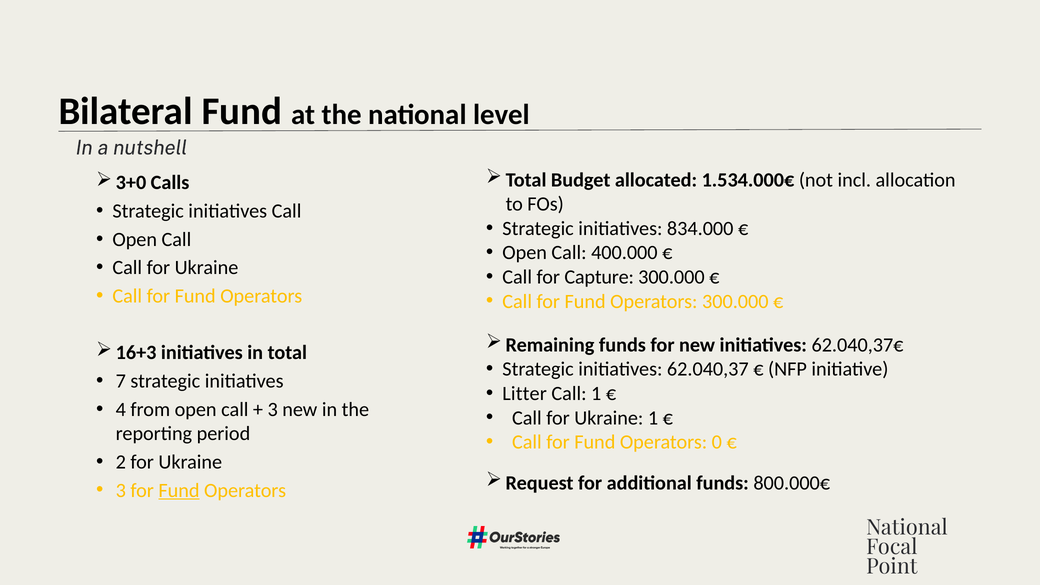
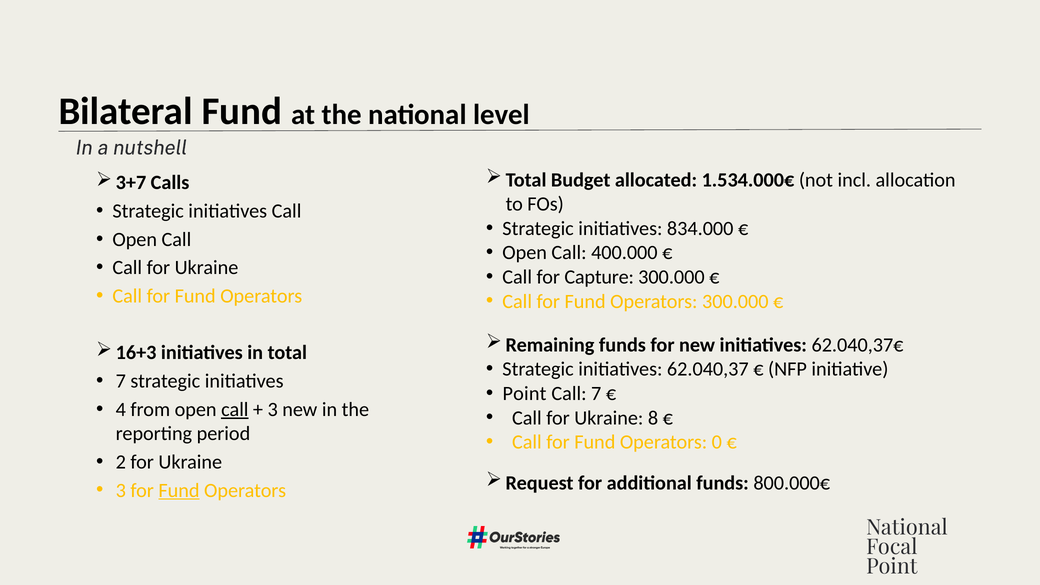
3+0: 3+0 -> 3+7
Litter at (525, 394): Litter -> Point
Call 1: 1 -> 7
call at (235, 409) underline: none -> present
Ukraine 1: 1 -> 8
